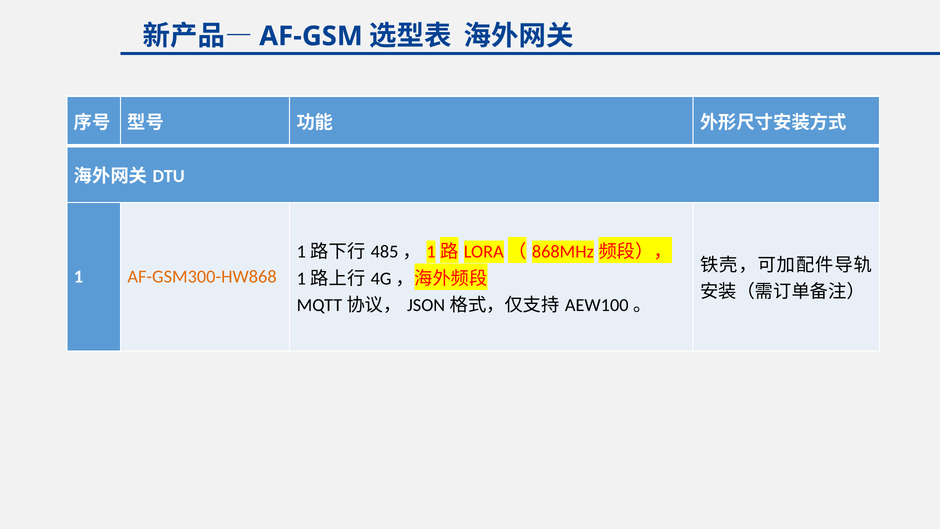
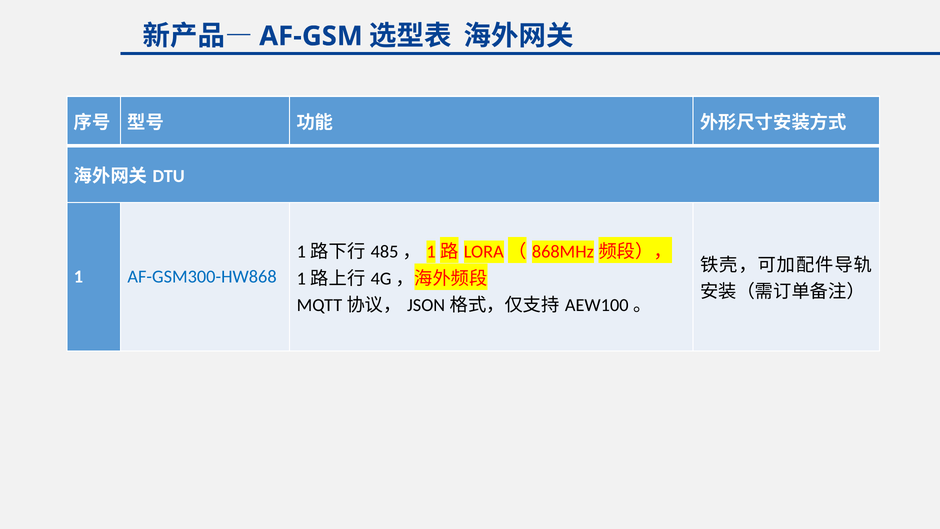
AF-GSM300-HW868 colour: orange -> blue
